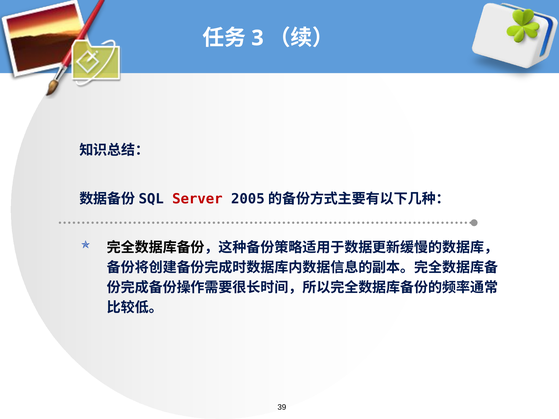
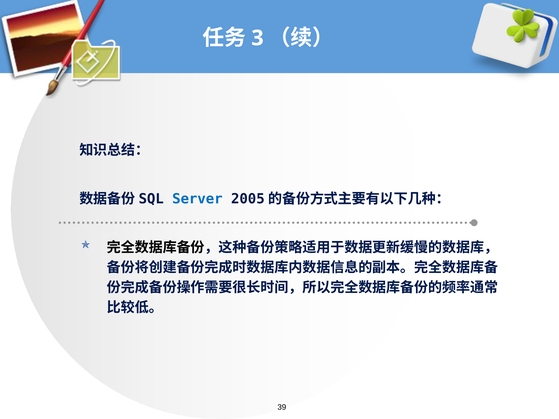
Server colour: red -> blue
